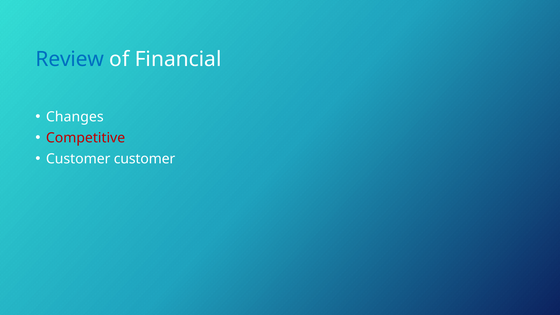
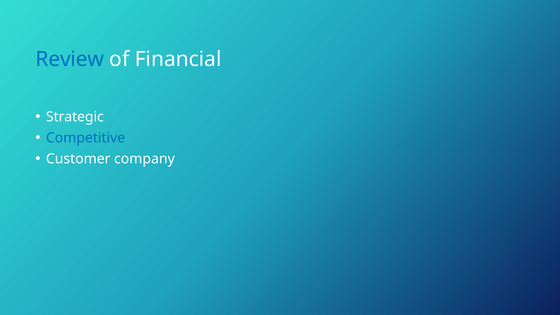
Changes: Changes -> Strategic
Competitive colour: red -> blue
Customer customer: customer -> company
